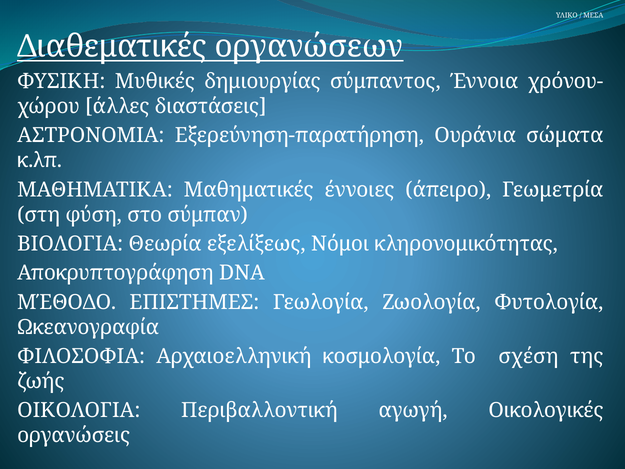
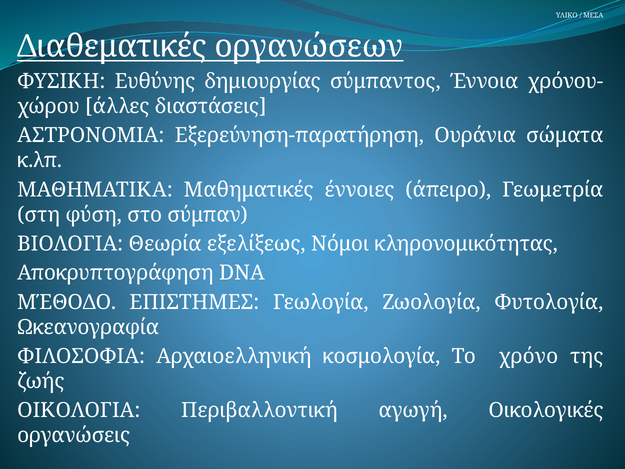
Μυθικές: Μυθικές -> Ευθύνης
σχέση: σχέση -> χρόνο
